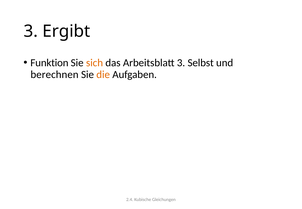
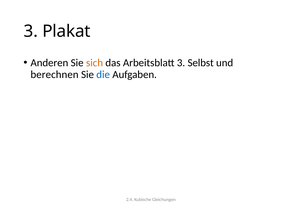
Ergibt: Ergibt -> Plakat
Funktion: Funktion -> Anderen
die colour: orange -> blue
